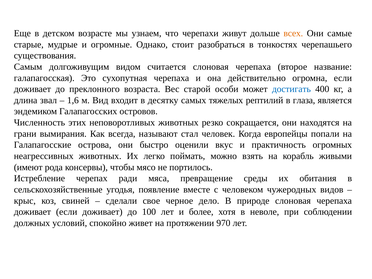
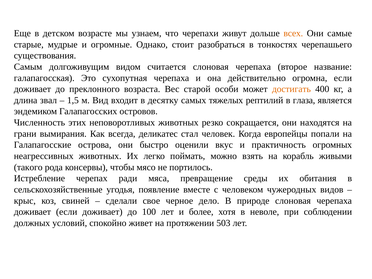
достигать colour: blue -> orange
1,6: 1,6 -> 1,5
называют: называют -> деликатес
имеют: имеют -> такого
970: 970 -> 503
